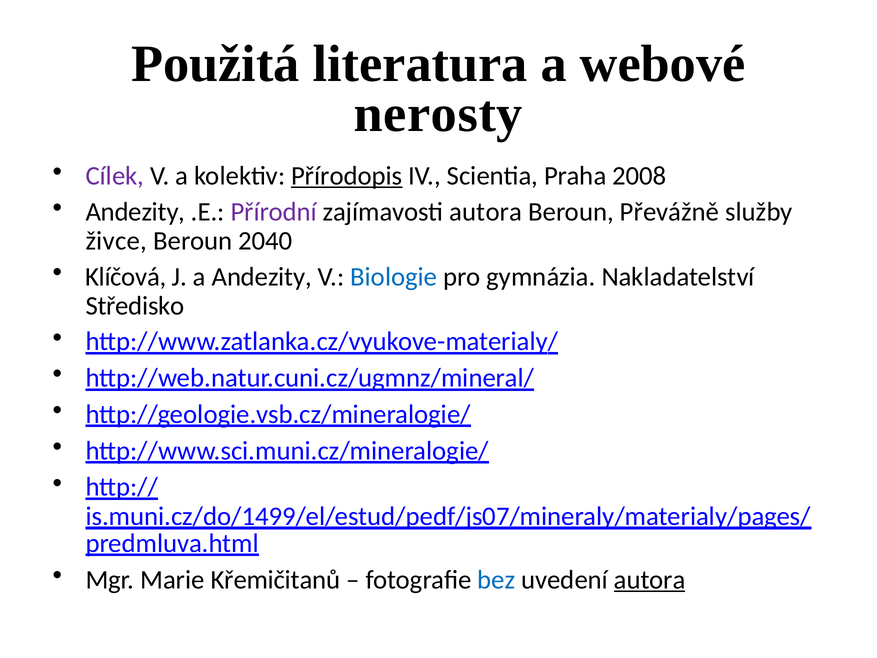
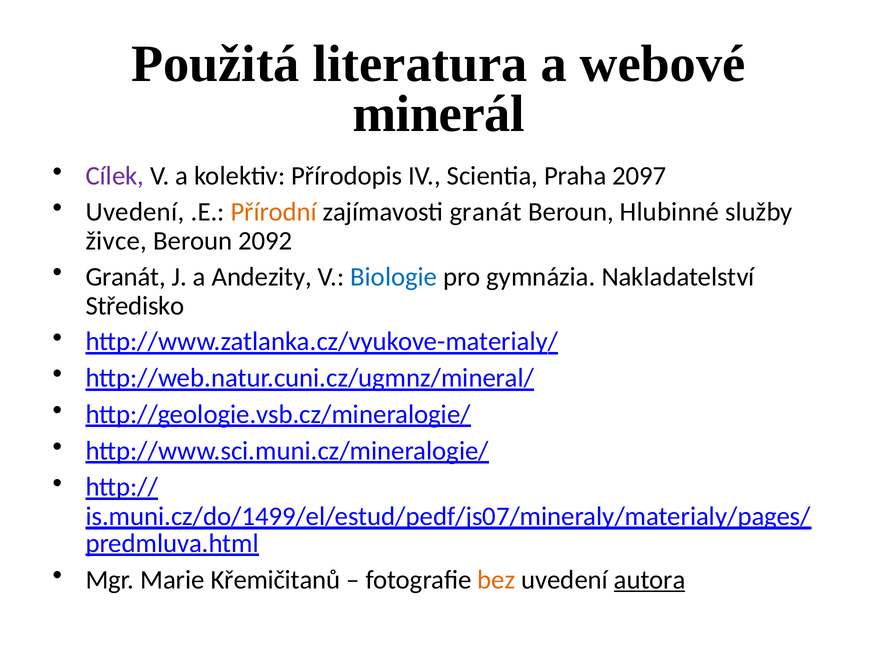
nerosty: nerosty -> minerál
Přírodopis underline: present -> none
2008: 2008 -> 2097
Andezity at (135, 212): Andezity -> Uvedení
Přírodní colour: purple -> orange
zajímavosti autora: autora -> granát
Převážně: Převážně -> Hlubinné
2040: 2040 -> 2092
Klíčová at (126, 277): Klíčová -> Granát
bez colour: blue -> orange
